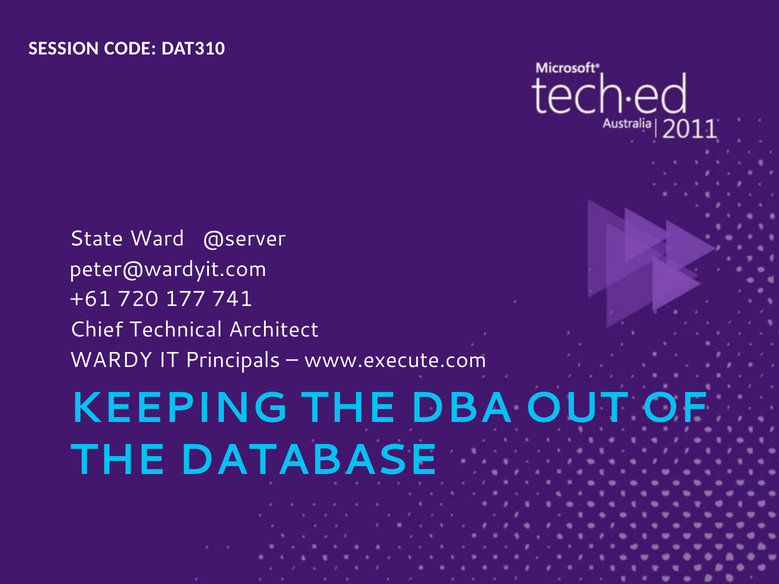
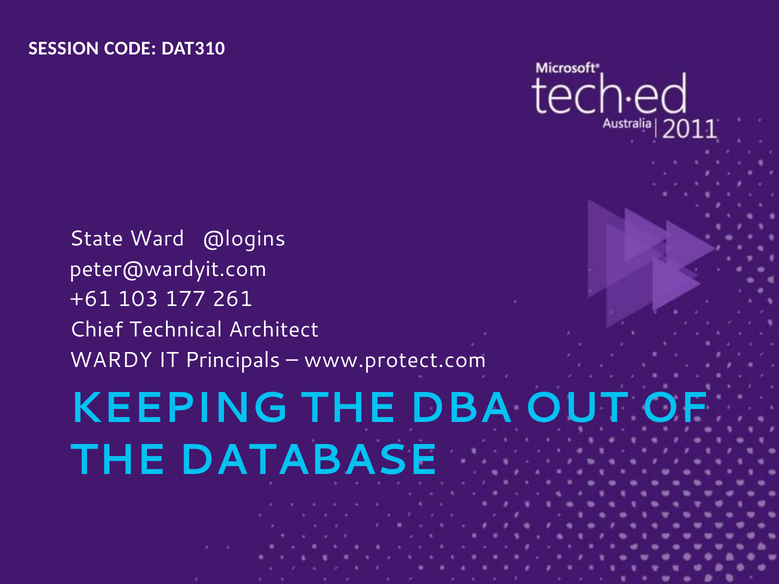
@server: @server -> @logins
720: 720 -> 103
741: 741 -> 261
www.execute.com: www.execute.com -> www.protect.com
